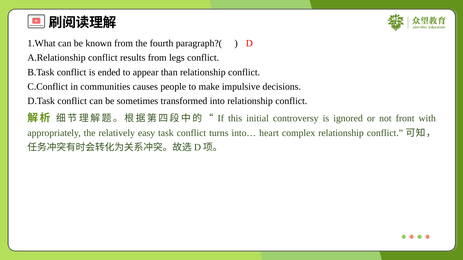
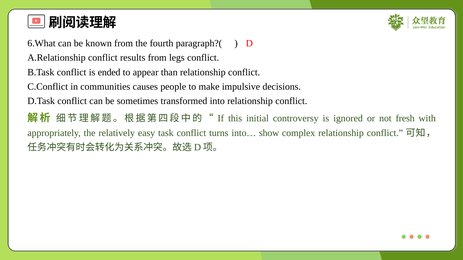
1.What: 1.What -> 6.What
front: front -> fresh
heart: heart -> show
